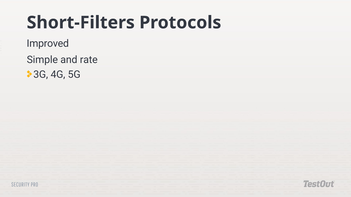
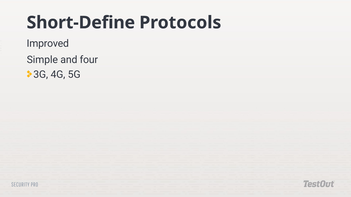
Short-Filters: Short-Filters -> Short-Define
rate: rate -> four
